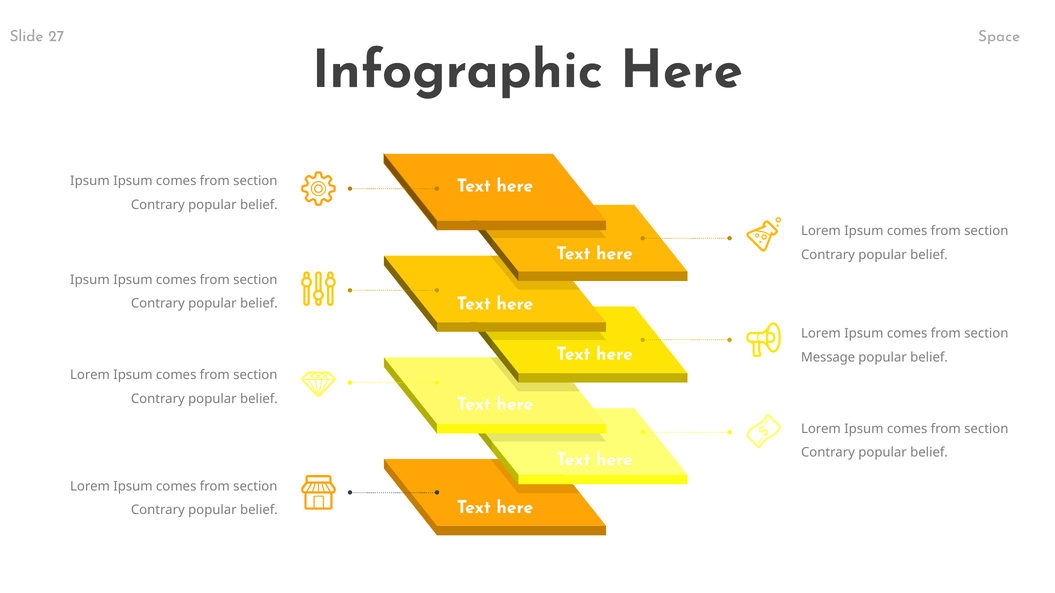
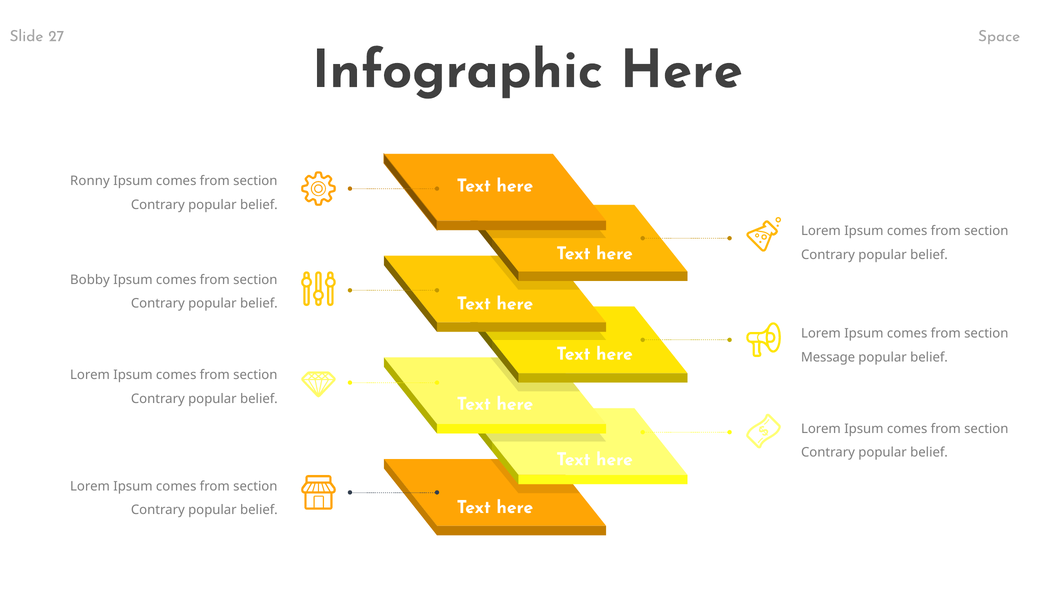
Ipsum at (90, 181): Ipsum -> Ronny
Ipsum at (90, 280): Ipsum -> Bobby
